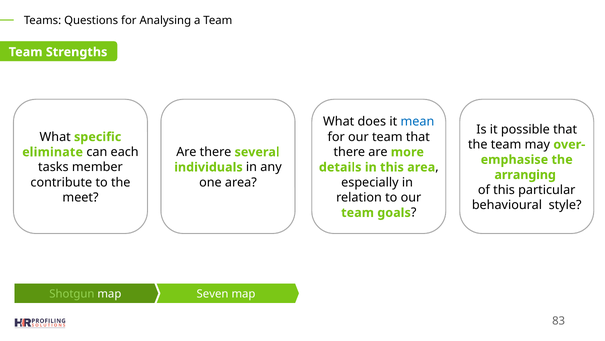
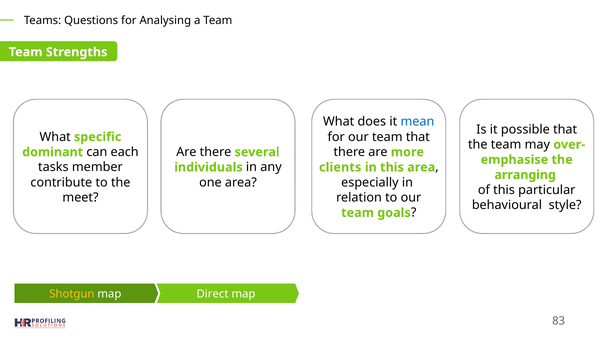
eliminate: eliminate -> dominant
details: details -> clients
Shotgun colour: light green -> yellow
Seven: Seven -> Direct
